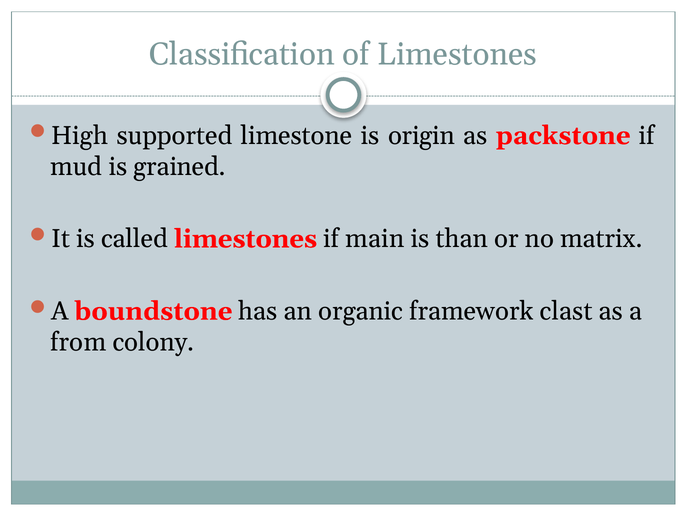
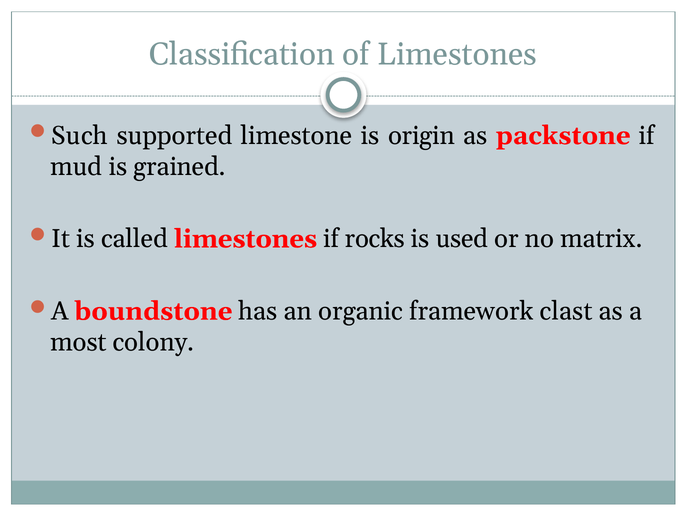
High: High -> Such
main: main -> rocks
than: than -> used
from: from -> most
